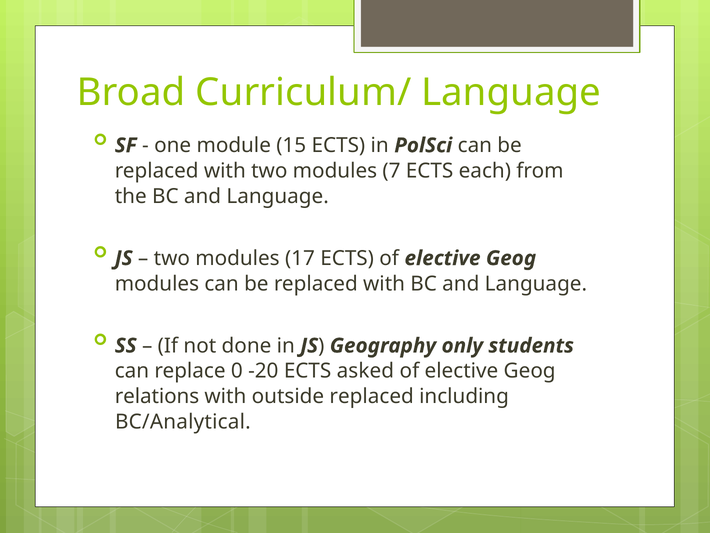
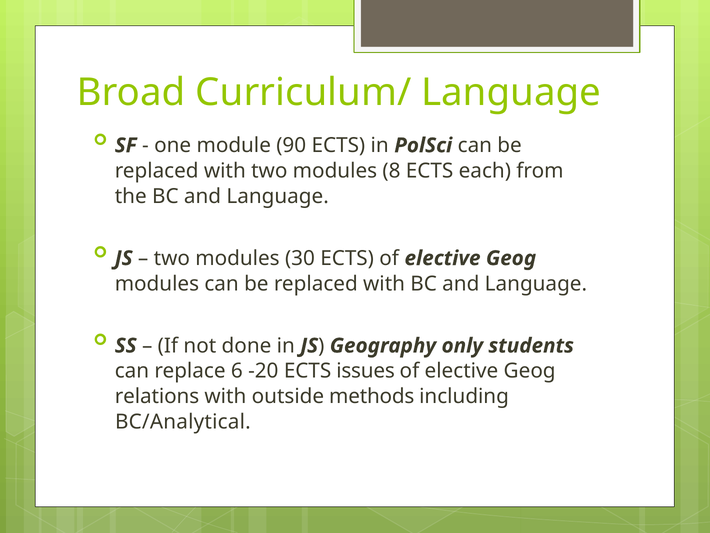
15: 15 -> 90
7: 7 -> 8
17: 17 -> 30
0: 0 -> 6
asked: asked -> issues
outside replaced: replaced -> methods
